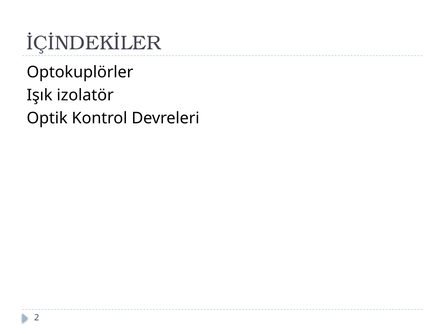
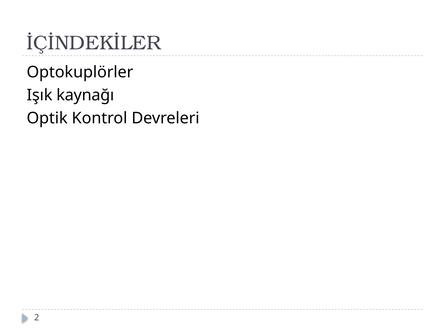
izolatör: izolatör -> kaynağı
